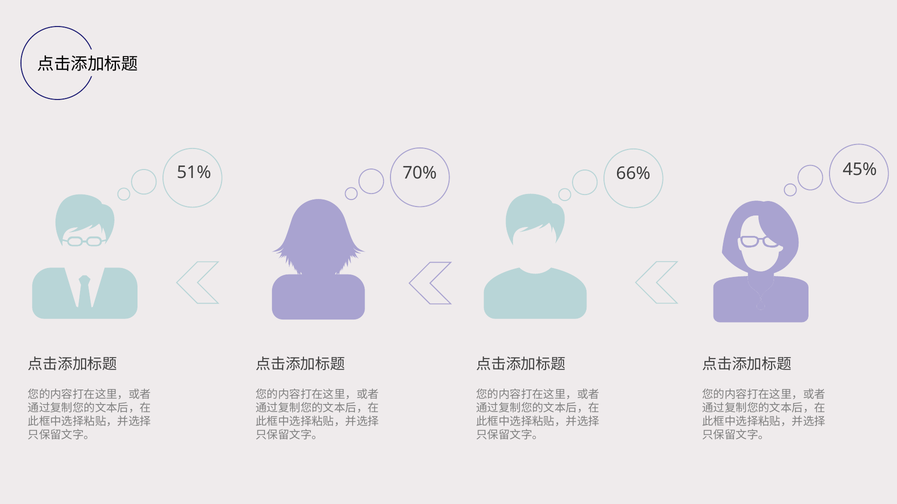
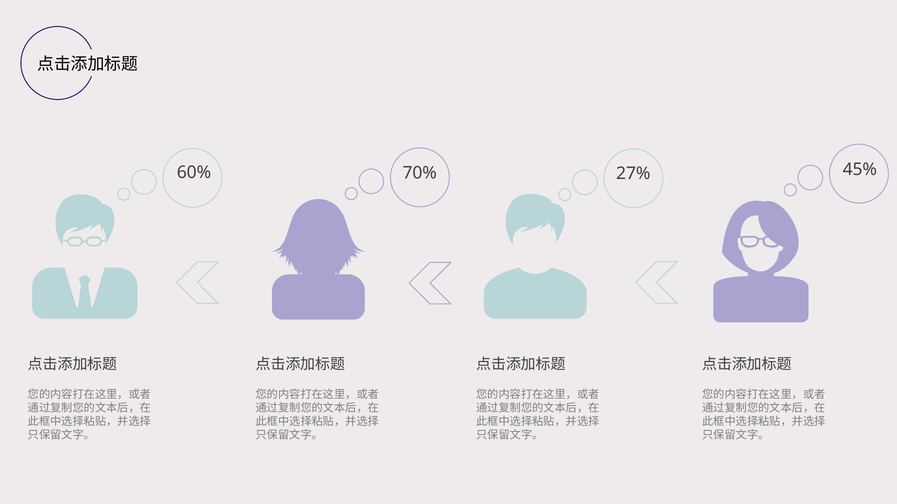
51%: 51% -> 60%
66%: 66% -> 27%
